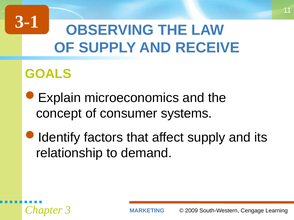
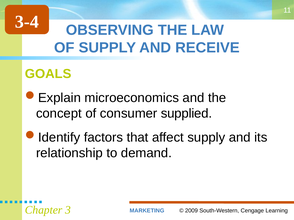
3-1: 3-1 -> 3-4
systems: systems -> supplied
